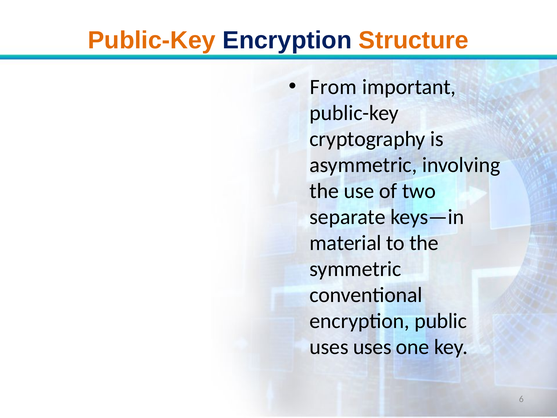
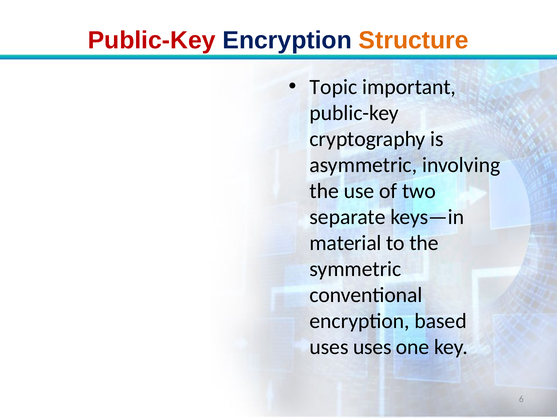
Public-Key at (152, 40) colour: orange -> red
From: From -> Topic
public: public -> based
